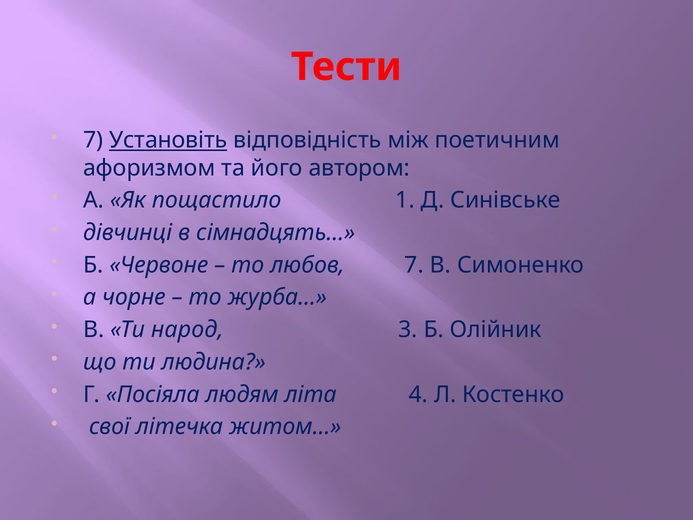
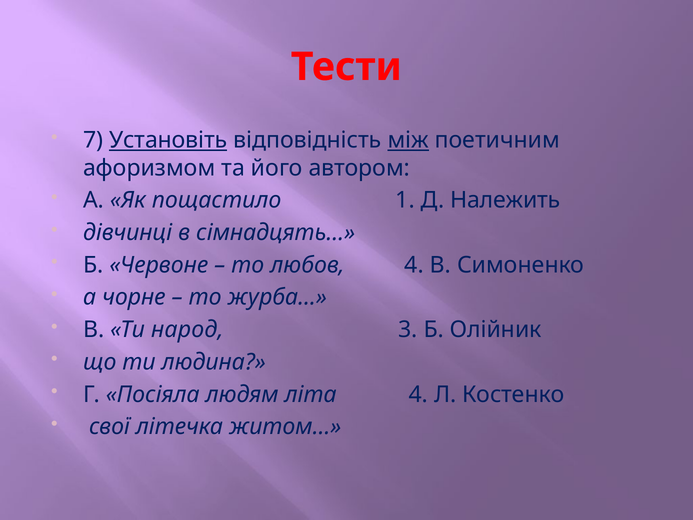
між underline: none -> present
Синівське: Синівське -> Належить
любов 7: 7 -> 4
